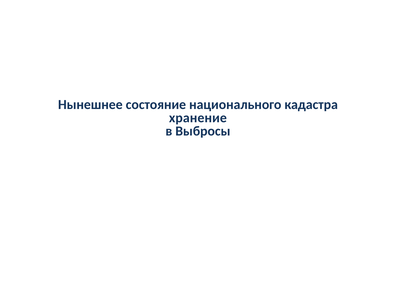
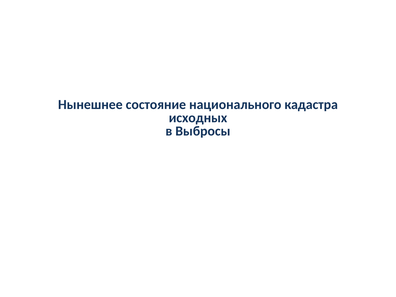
хранение: хранение -> исходных
